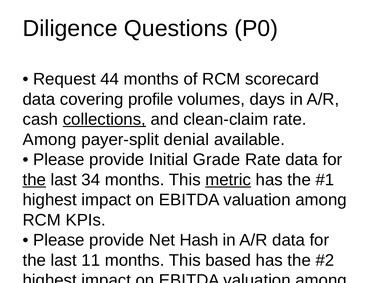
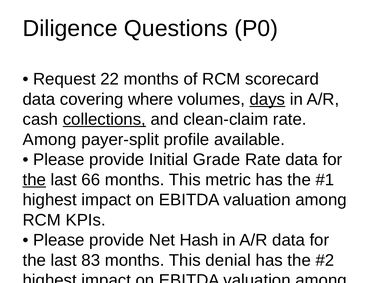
44: 44 -> 22
profile: profile -> where
days underline: none -> present
payer-split denial: denial -> profile
34: 34 -> 66
metric at (228, 180) underline: present -> none
11: 11 -> 83
This based: based -> denial
